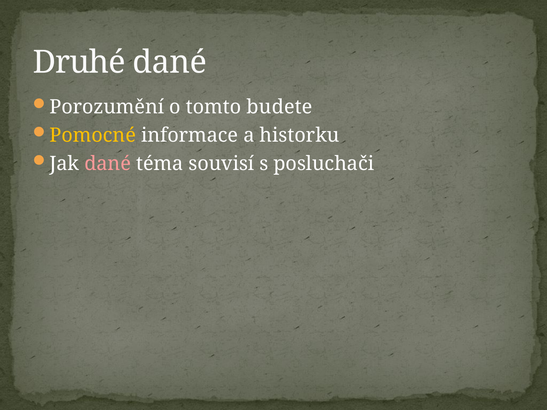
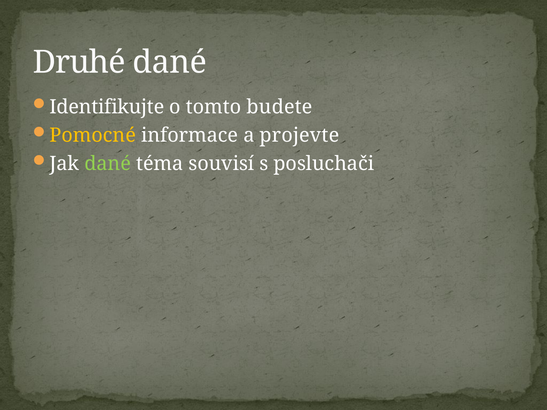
Porozumění: Porozumění -> Identifikujte
historku: historku -> projevte
dané at (108, 164) colour: pink -> light green
